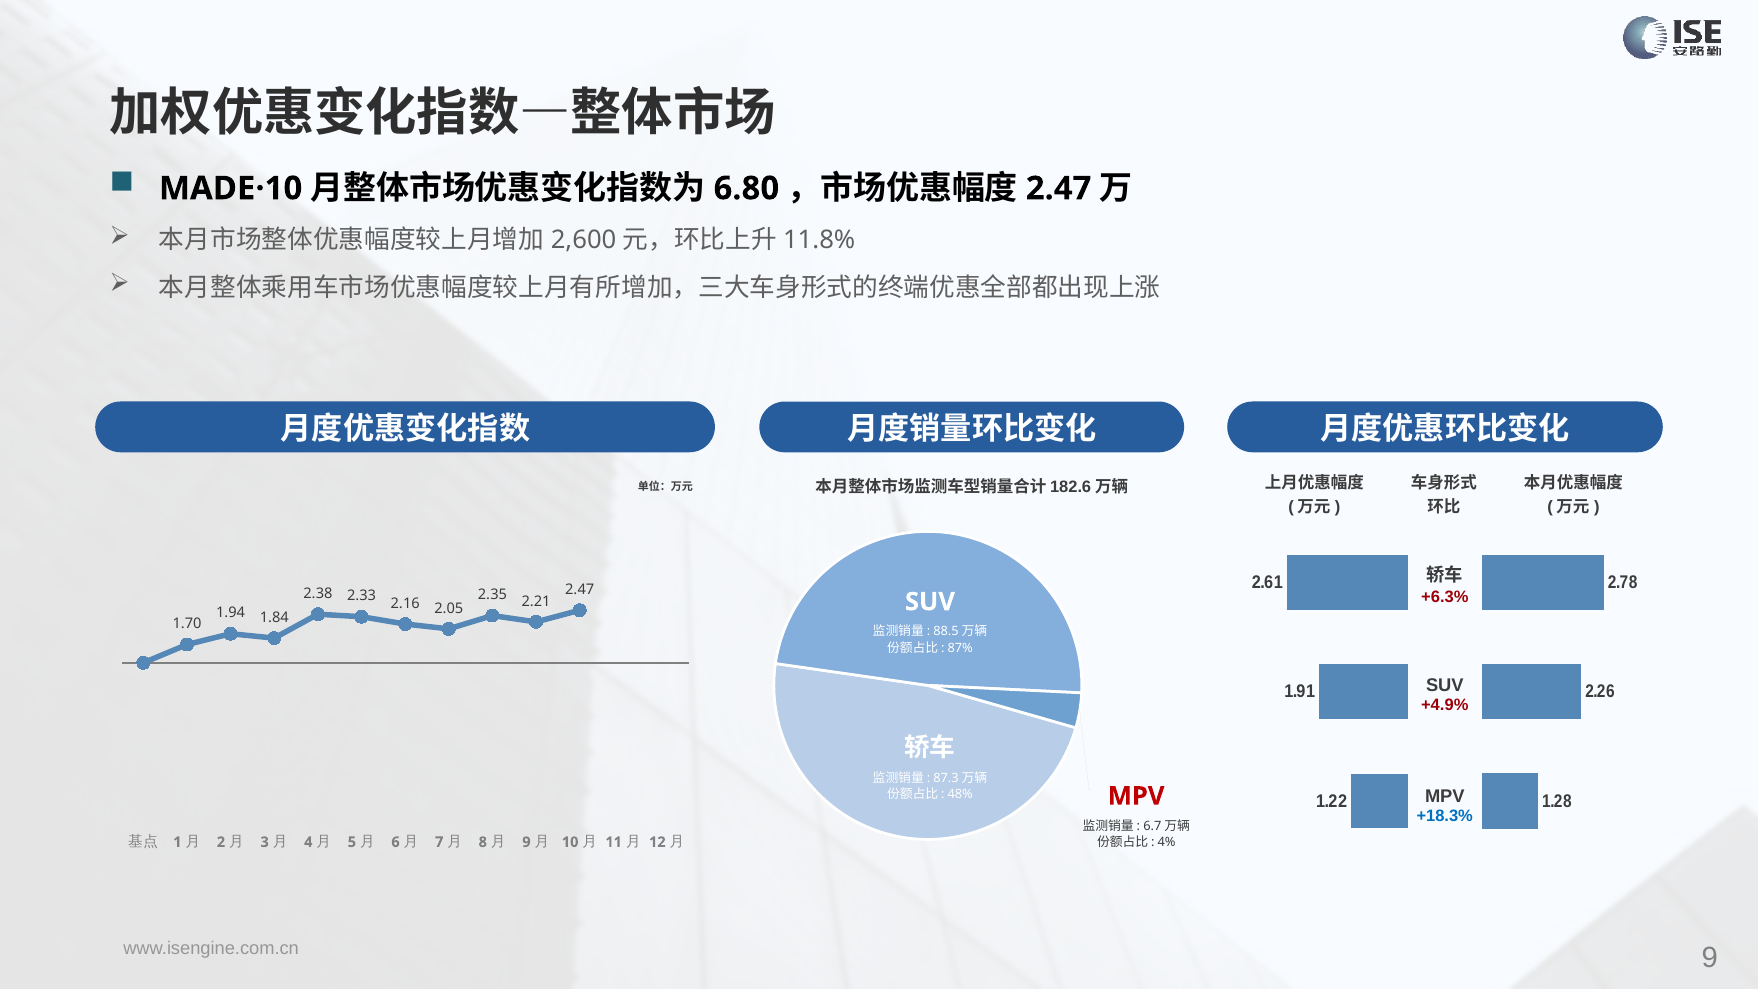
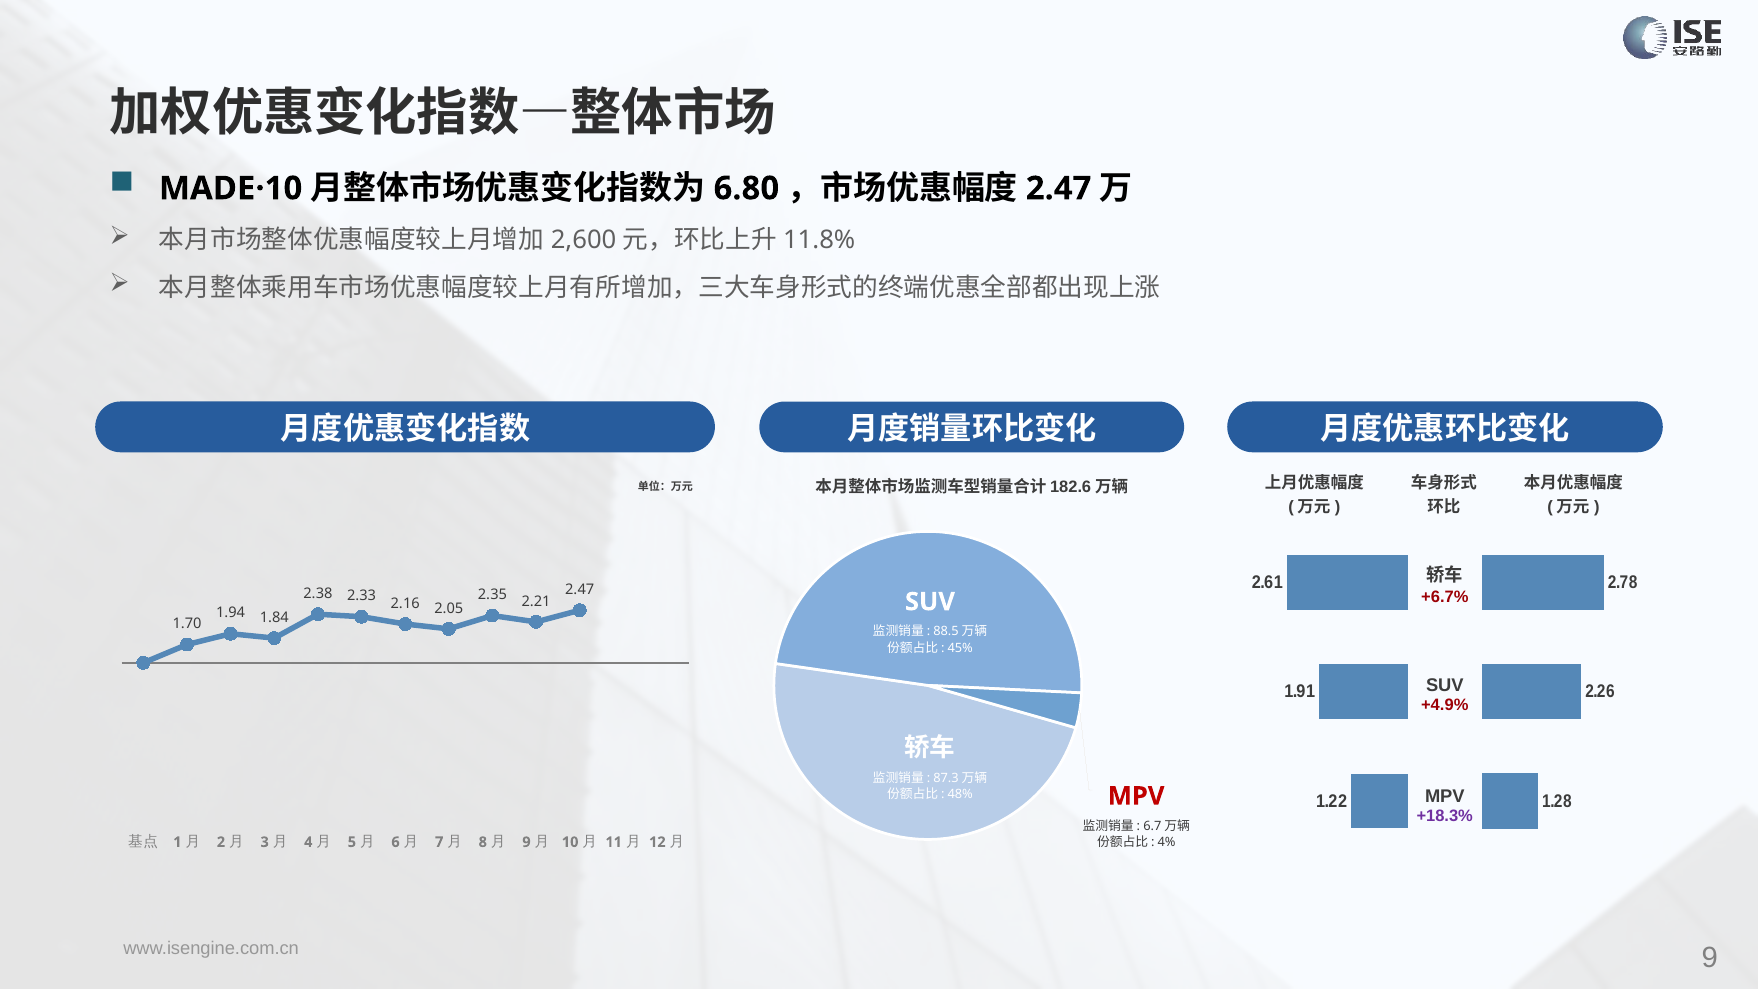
+6.3%: +6.3% -> +6.7%
87%: 87% -> 45%
+18.3% colour: blue -> purple
